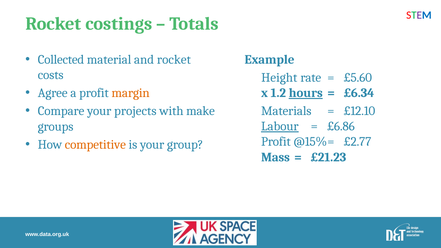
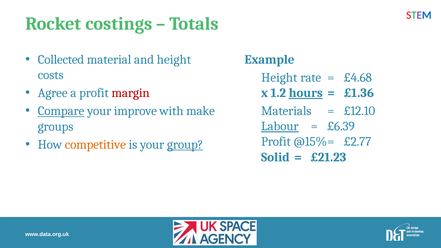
and rocket: rocket -> height
£5.60: £5.60 -> £4.68
margin colour: orange -> red
£6.34: £6.34 -> £1.36
Compare underline: none -> present
projects: projects -> improve
£6.86: £6.86 -> £6.39
group underline: none -> present
Mass: Mass -> Solid
